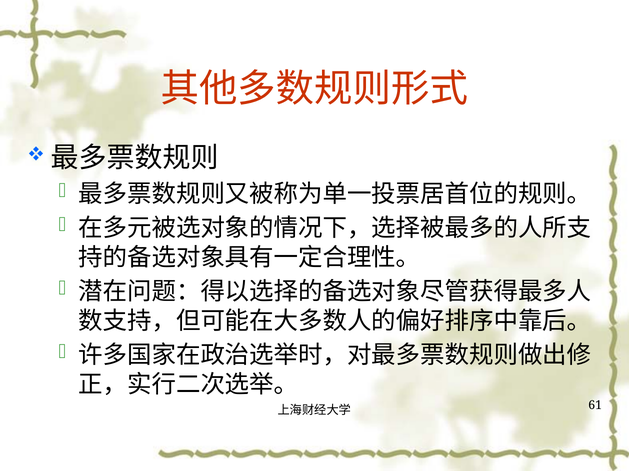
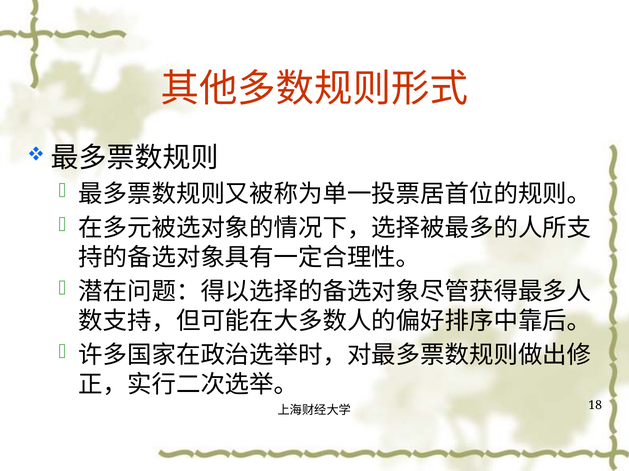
61: 61 -> 18
